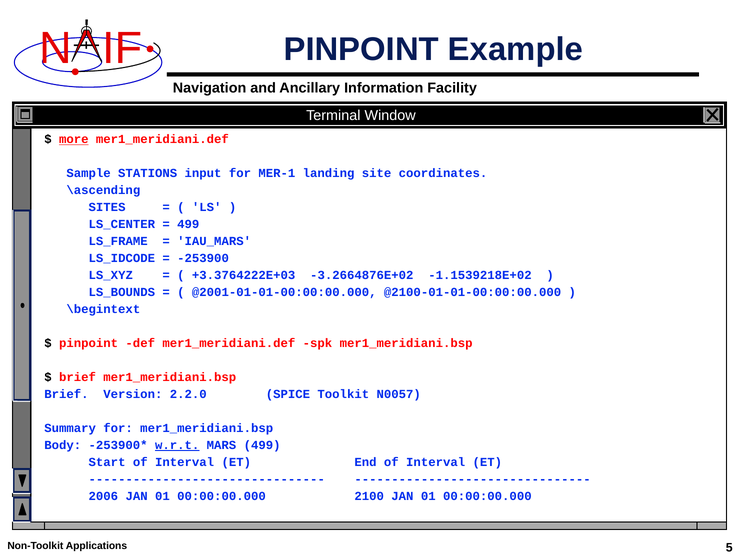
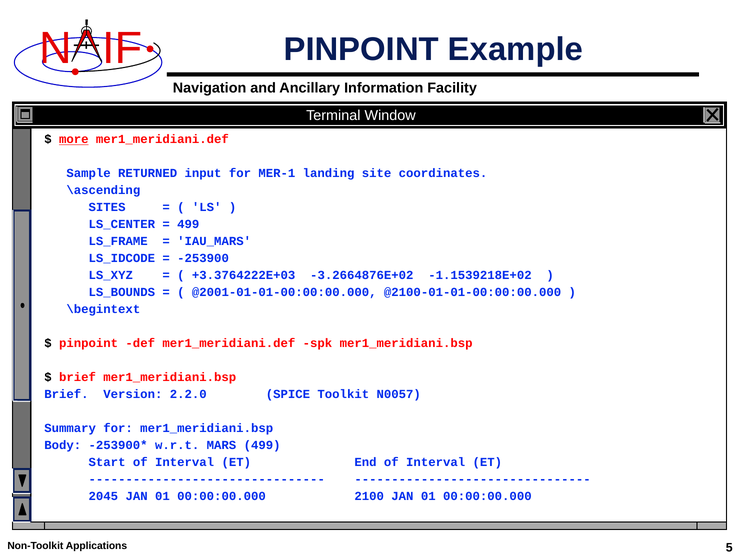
STATIONS: STATIONS -> RETURNED
w.r.t underline: present -> none
2006: 2006 -> 2045
